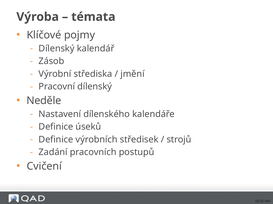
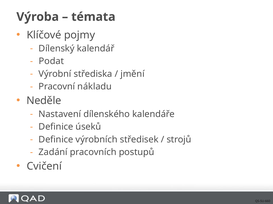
Zásob: Zásob -> Podat
Pracovní dílenský: dílenský -> nákladu
